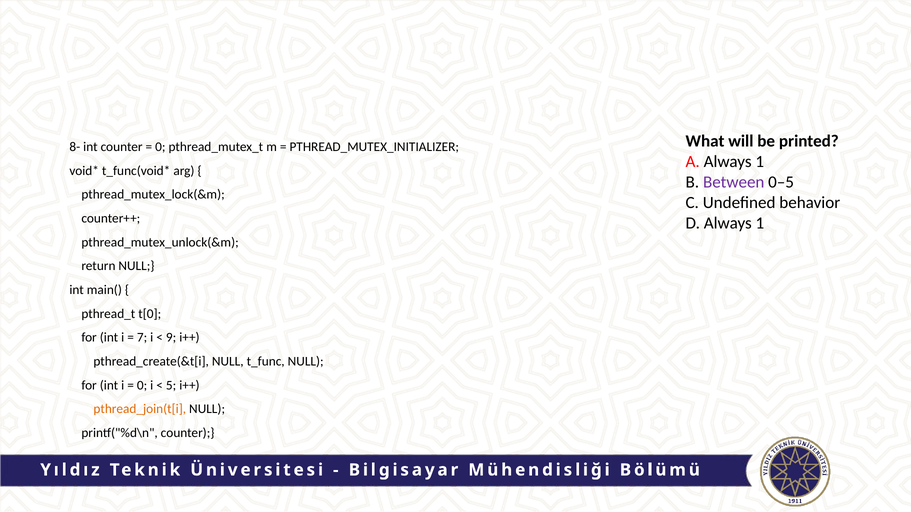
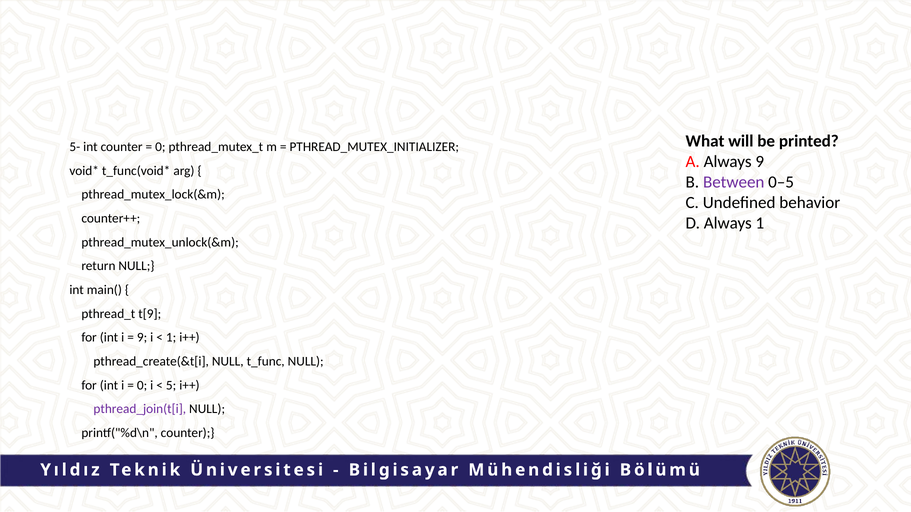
8-: 8- -> 5-
A Always 1: 1 -> 9
t[0: t[0 -> t[9
7 at (142, 338): 7 -> 9
9 at (171, 338): 9 -> 1
pthread_join(t[i colour: orange -> purple
